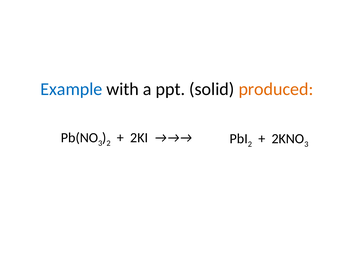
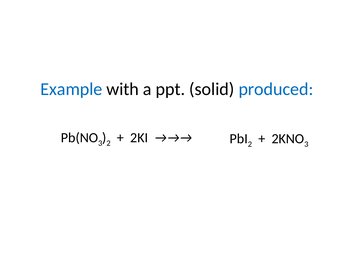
produced colour: orange -> blue
